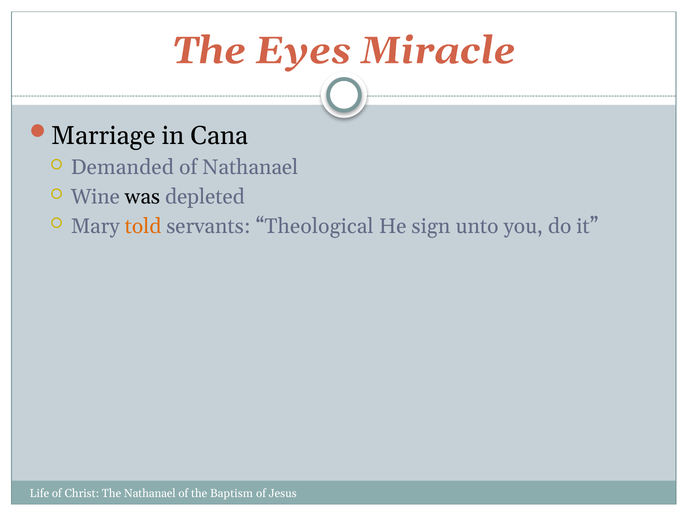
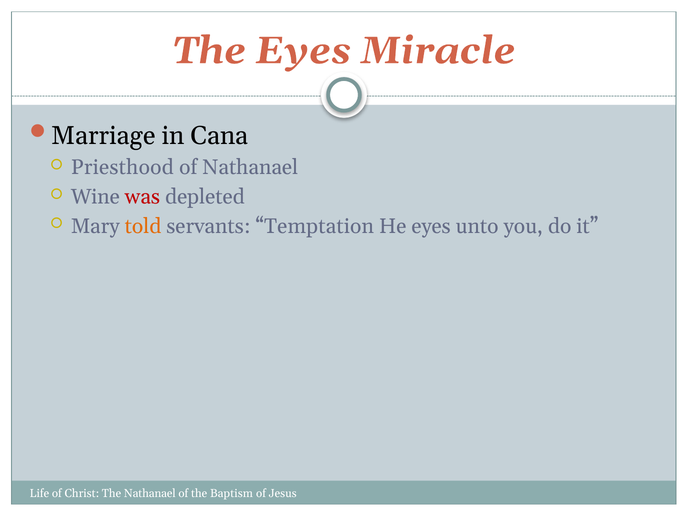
Demanded: Demanded -> Priesthood
was colour: black -> red
Theological: Theological -> Temptation
He sign: sign -> eyes
